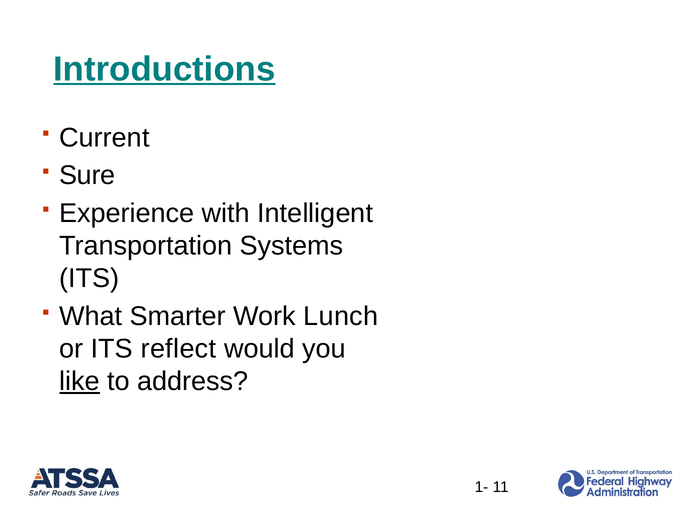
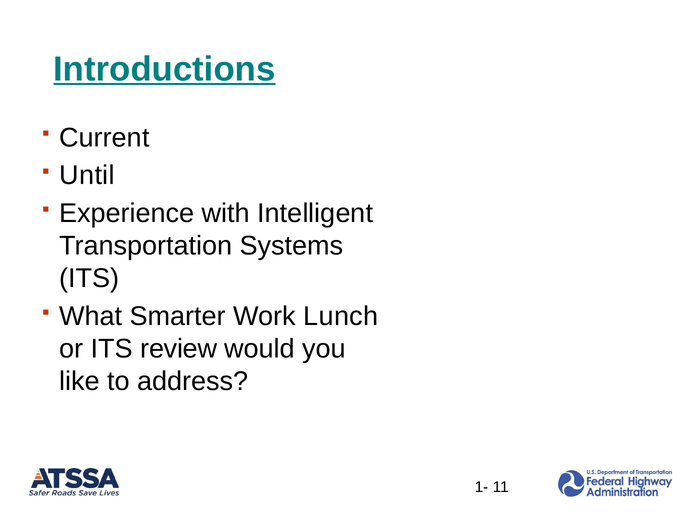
Sure: Sure -> Until
reflect: reflect -> review
like underline: present -> none
